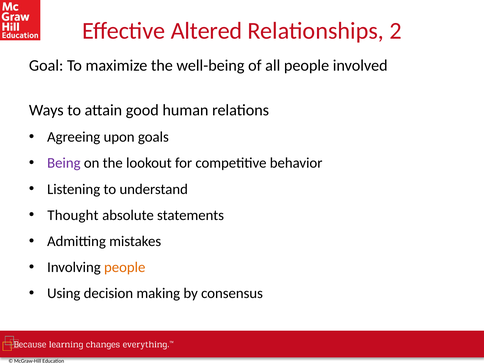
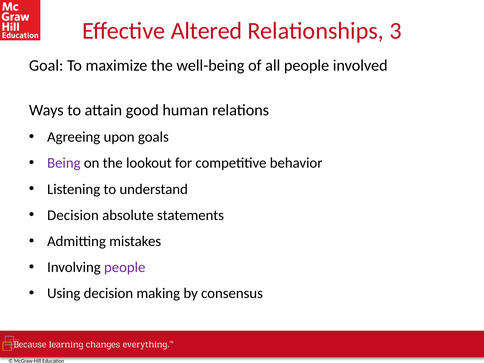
2: 2 -> 3
Thought at (73, 215): Thought -> Decision
people at (125, 267) colour: orange -> purple
